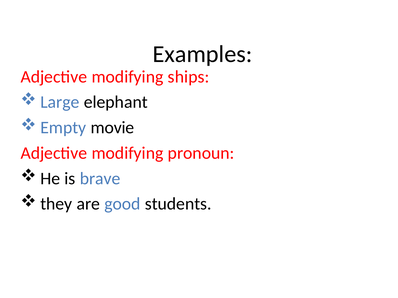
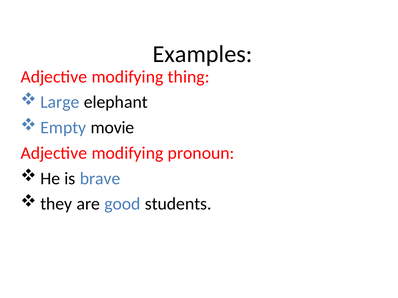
ships: ships -> thing
